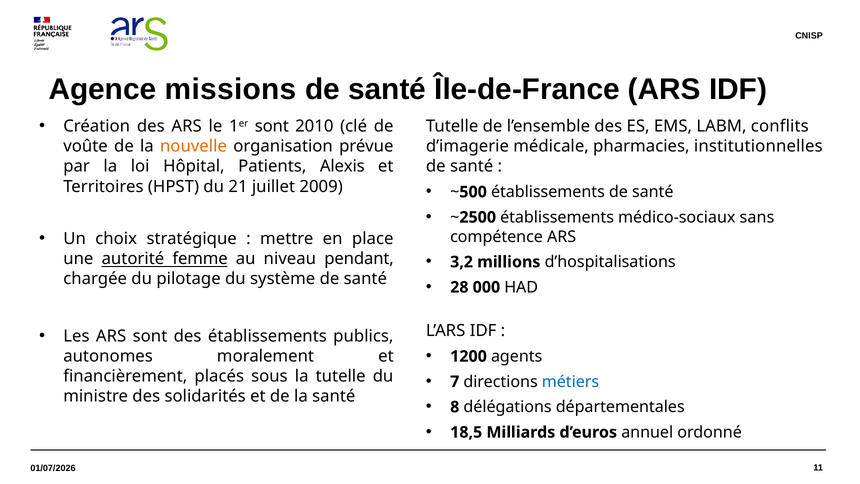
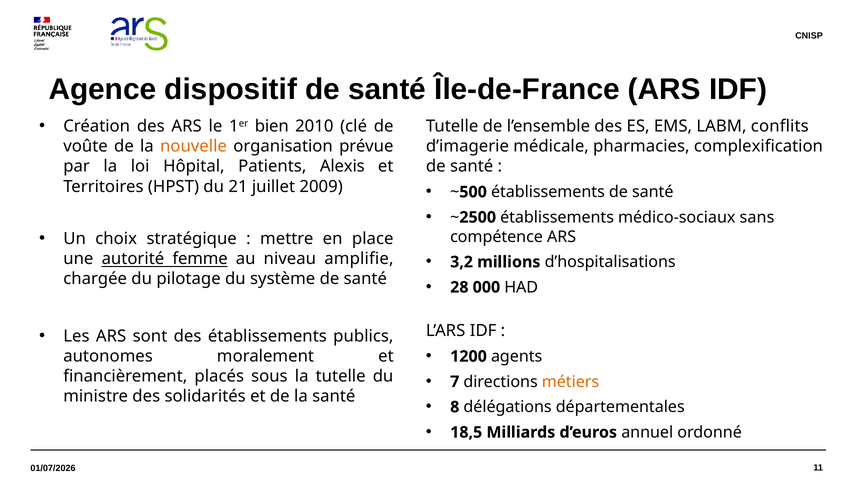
missions: missions -> dispositif
1er sont: sont -> bien
institutionnelles: institutionnelles -> complexification
pendant: pendant -> amplifie
métiers colour: blue -> orange
